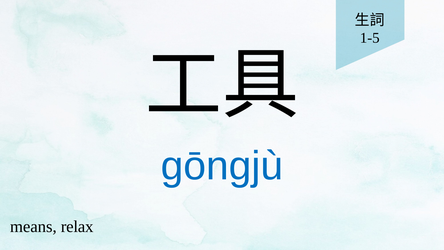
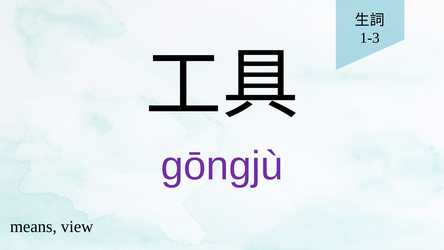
1-5: 1-5 -> 1-3
gōngjù colour: blue -> purple
relax: relax -> view
